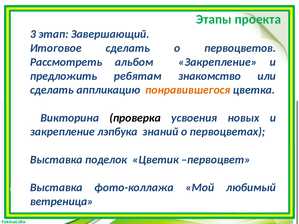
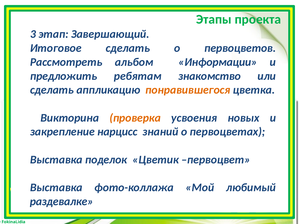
альбом Закрепление: Закрепление -> Информации
проверка colour: black -> orange
лэпбука: лэпбука -> нарцисс
ветреница: ветреница -> раздевалке
